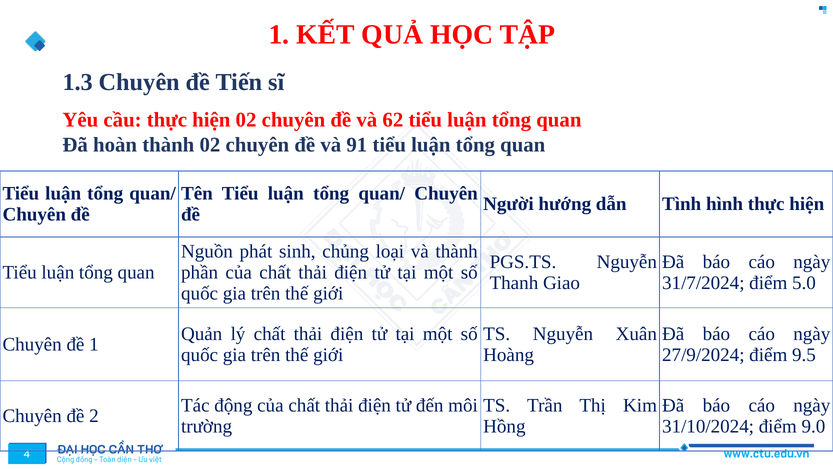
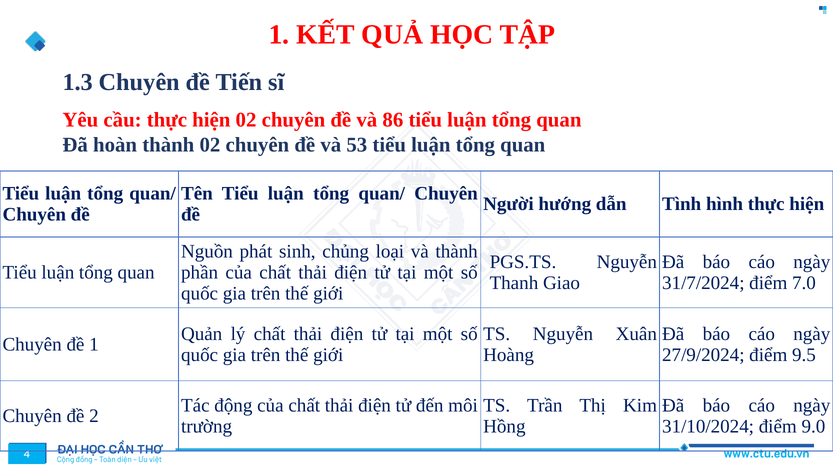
62: 62 -> 86
91: 91 -> 53
5.0: 5.0 -> 7.0
